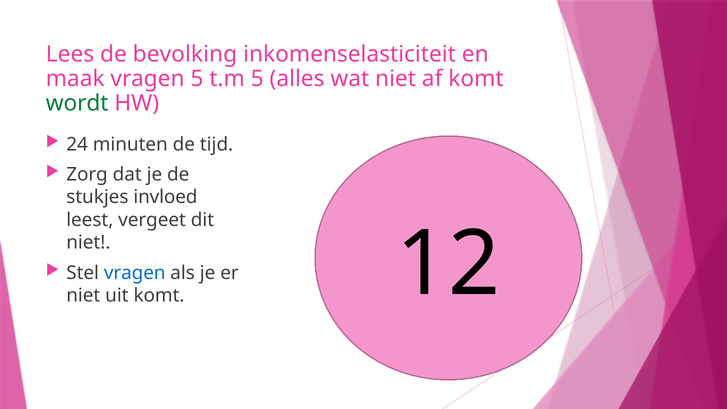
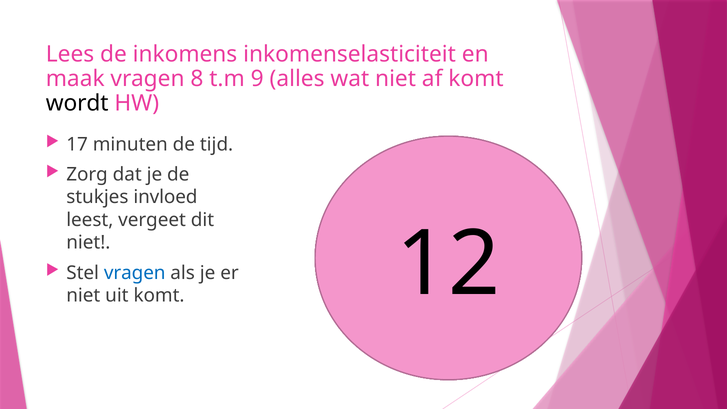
bevolking: bevolking -> inkomens
vragen 5: 5 -> 8
t.m 5: 5 -> 9
wordt colour: green -> black
24: 24 -> 17
